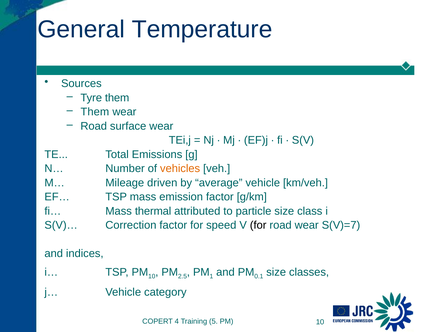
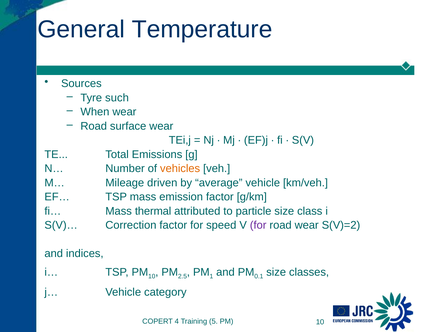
Tyre them: them -> such
Them at (95, 112): Them -> When
for at (258, 225) colour: black -> purple
S(V)=7: S(V)=7 -> S(V)=2
